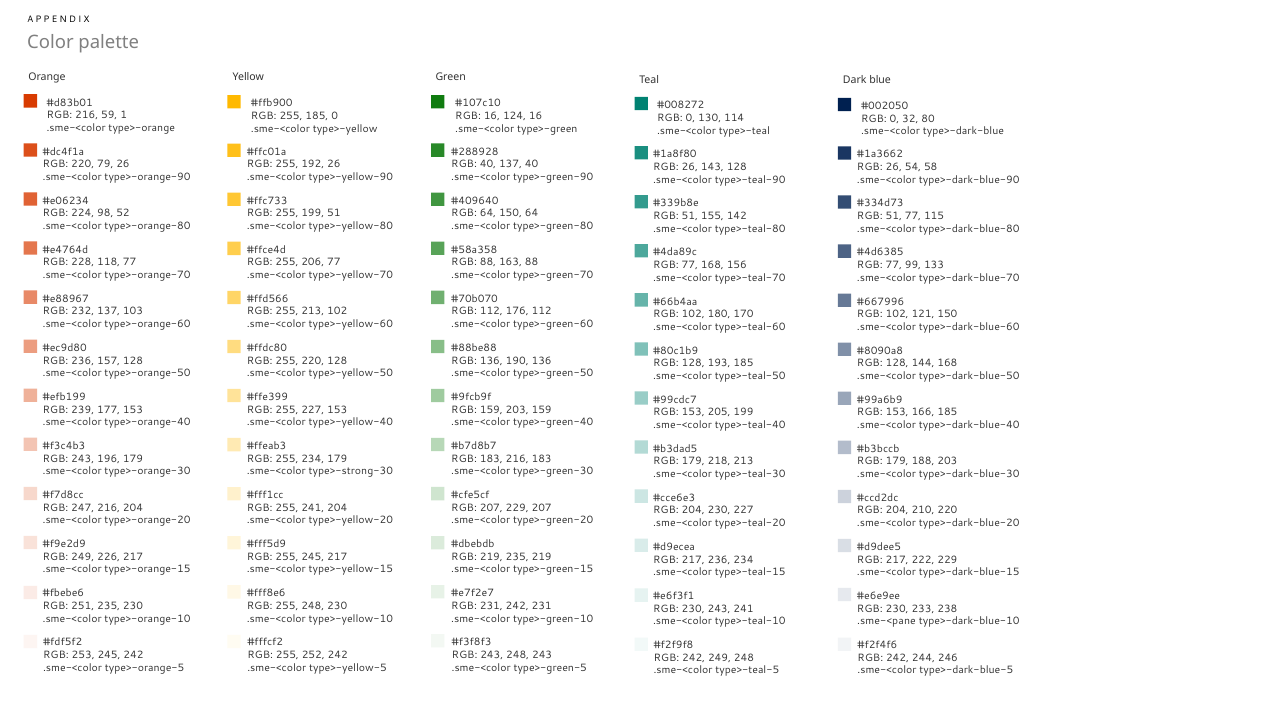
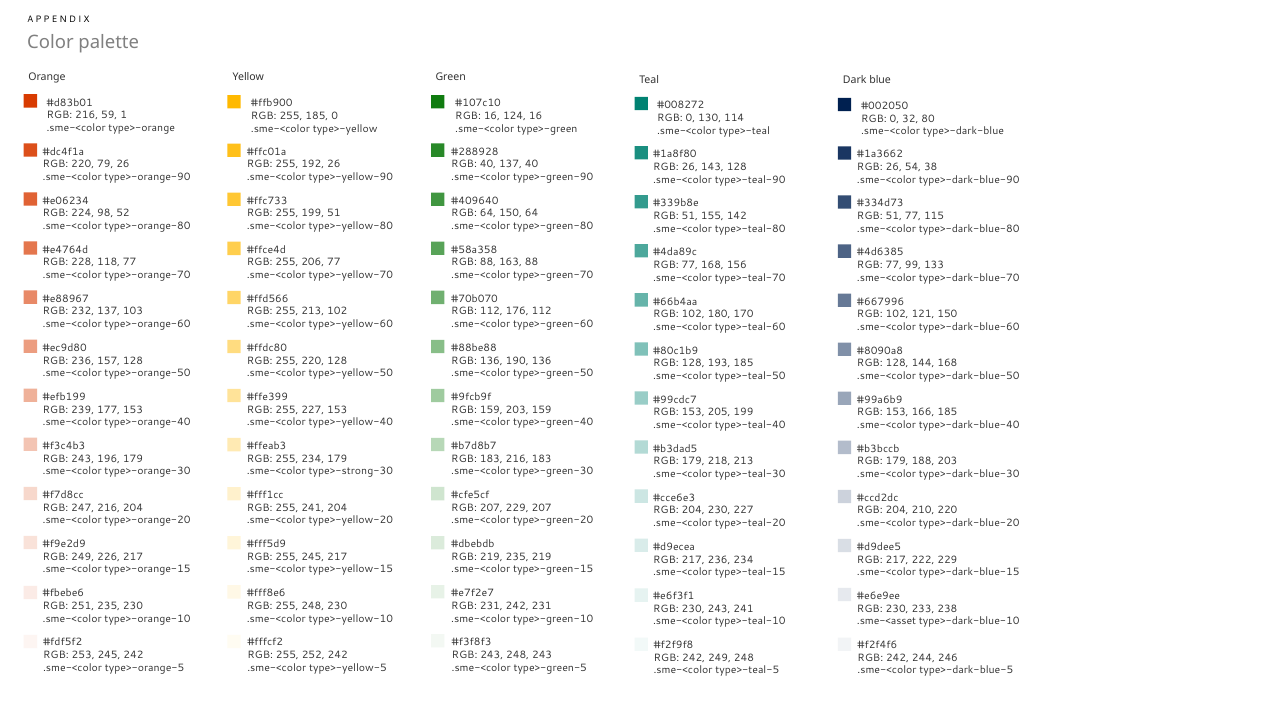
58: 58 -> 38
.sme-<pane: .sme-<pane -> .sme-<asset
